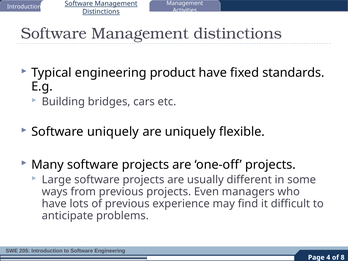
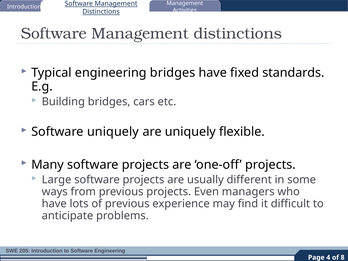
engineering product: product -> bridges
